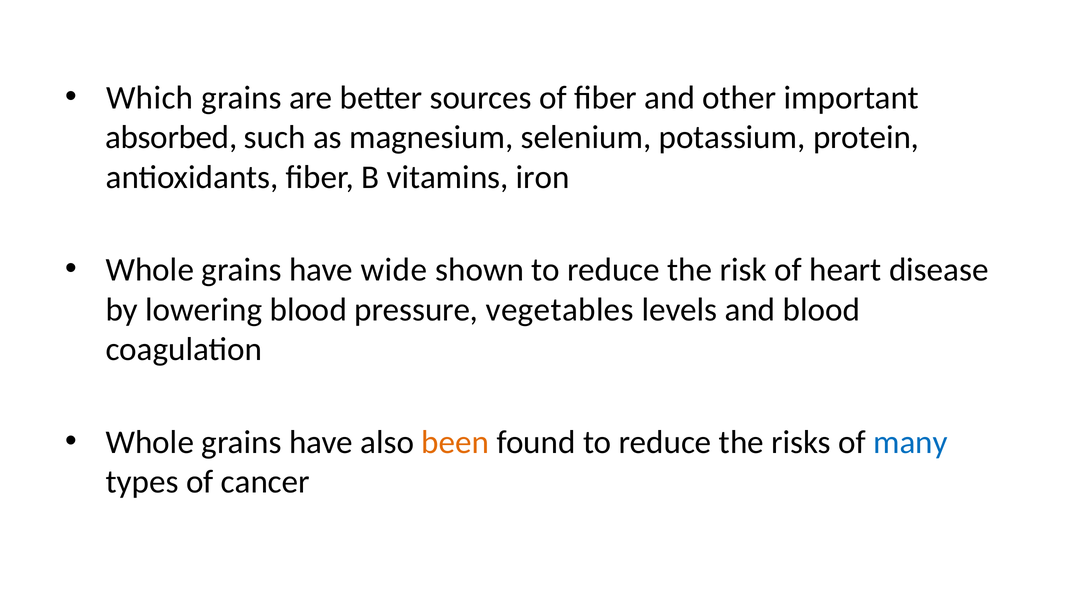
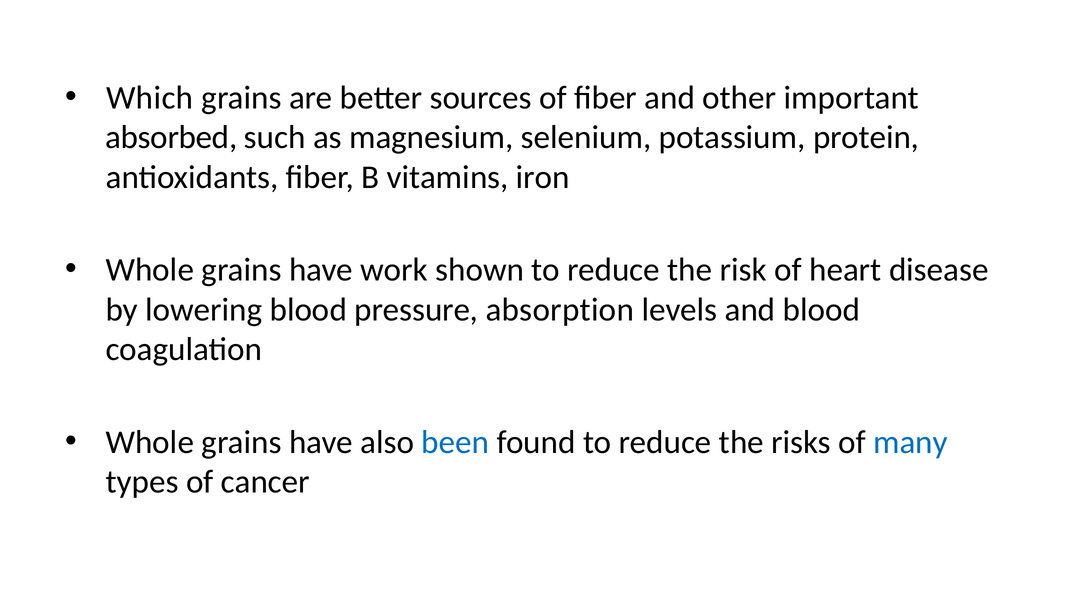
wide: wide -> work
vegetables: vegetables -> absorption
been colour: orange -> blue
